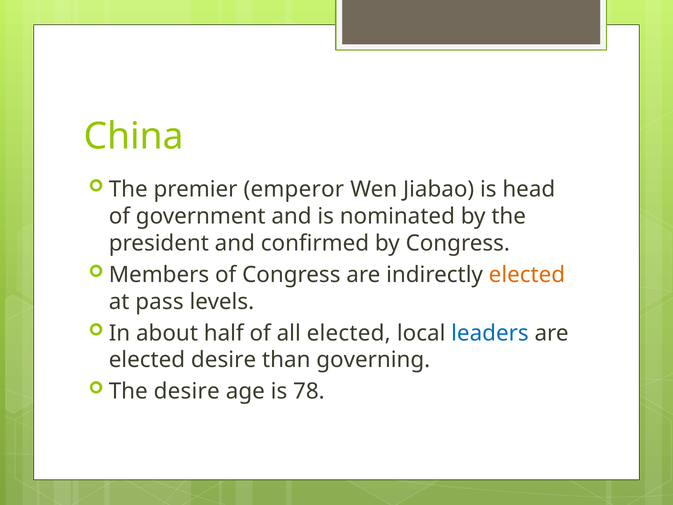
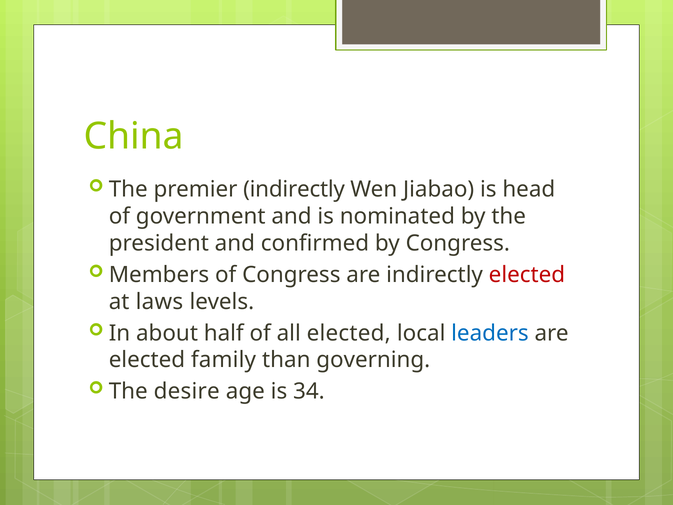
premier emperor: emperor -> indirectly
elected at (527, 275) colour: orange -> red
pass: pass -> laws
elected desire: desire -> family
78: 78 -> 34
